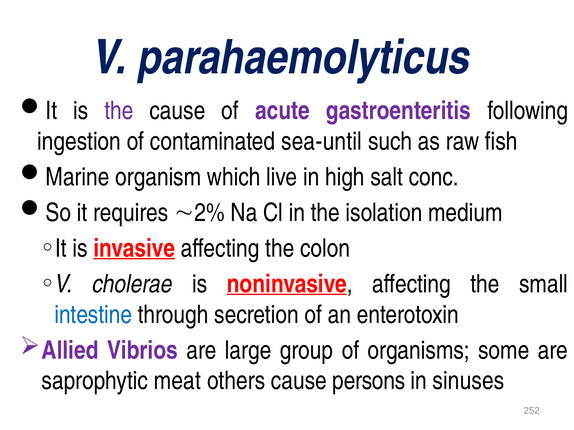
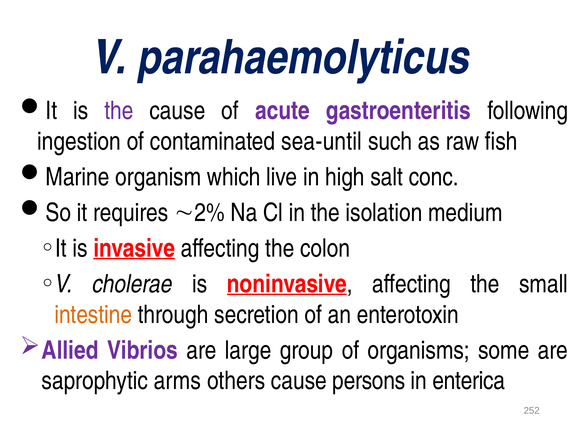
intestine colour: blue -> orange
meat: meat -> arms
sinuses: sinuses -> enterica
